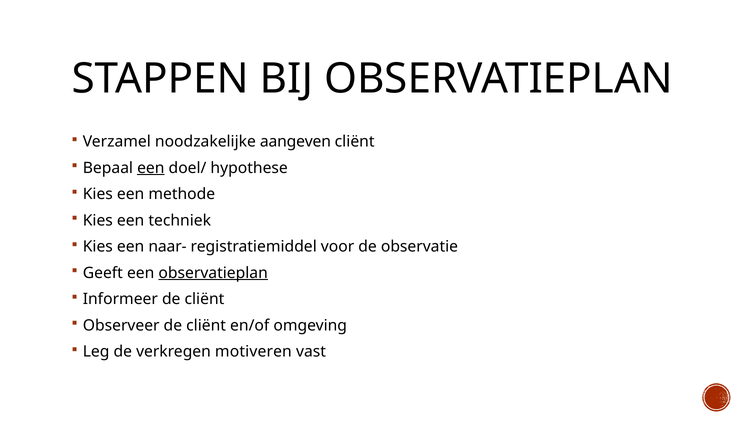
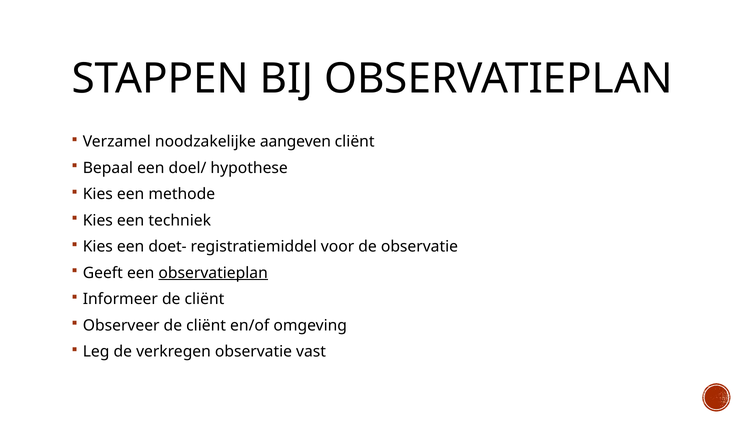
een at (151, 168) underline: present -> none
naar-: naar- -> doet-
verkregen motiveren: motiveren -> observatie
